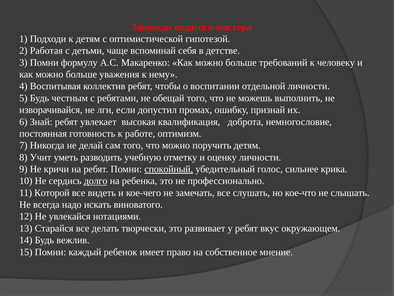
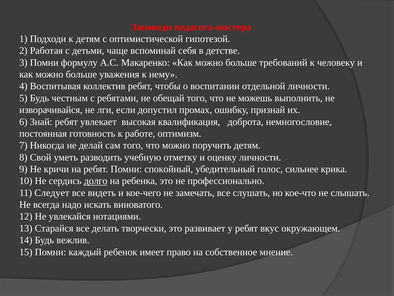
Учит: Учит -> Свой
спокойный underline: present -> none
Которой: Которой -> Следует
